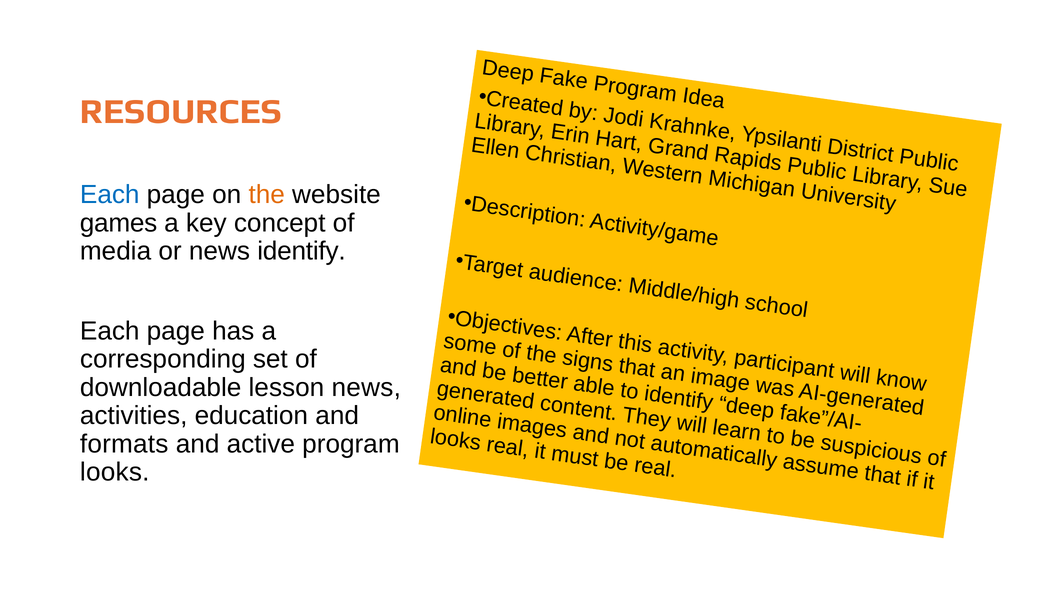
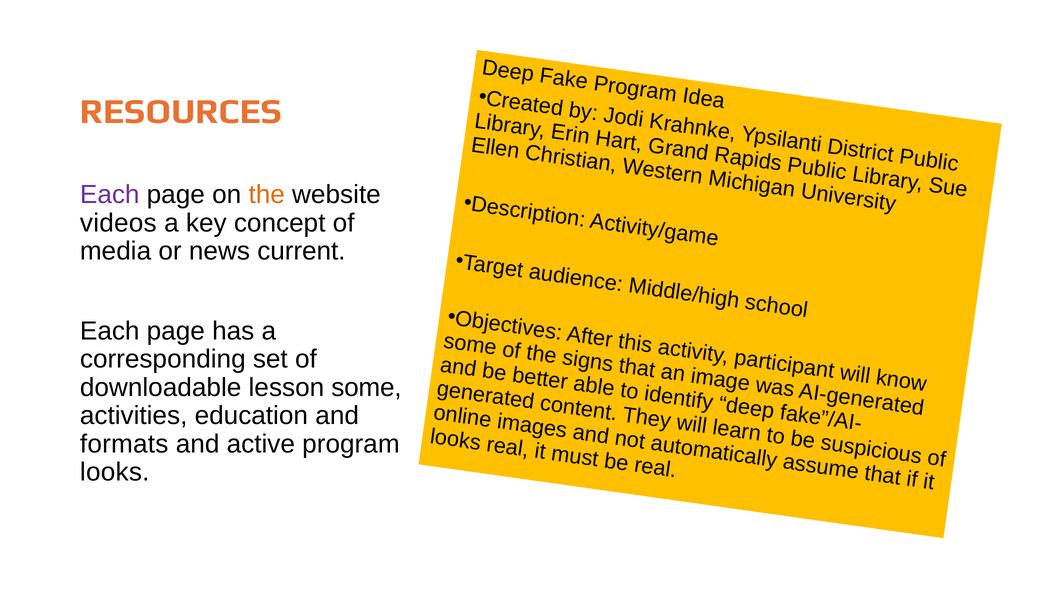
Each at (110, 195) colour: blue -> purple
games: games -> videos
news identify: identify -> current
lesson news: news -> some
